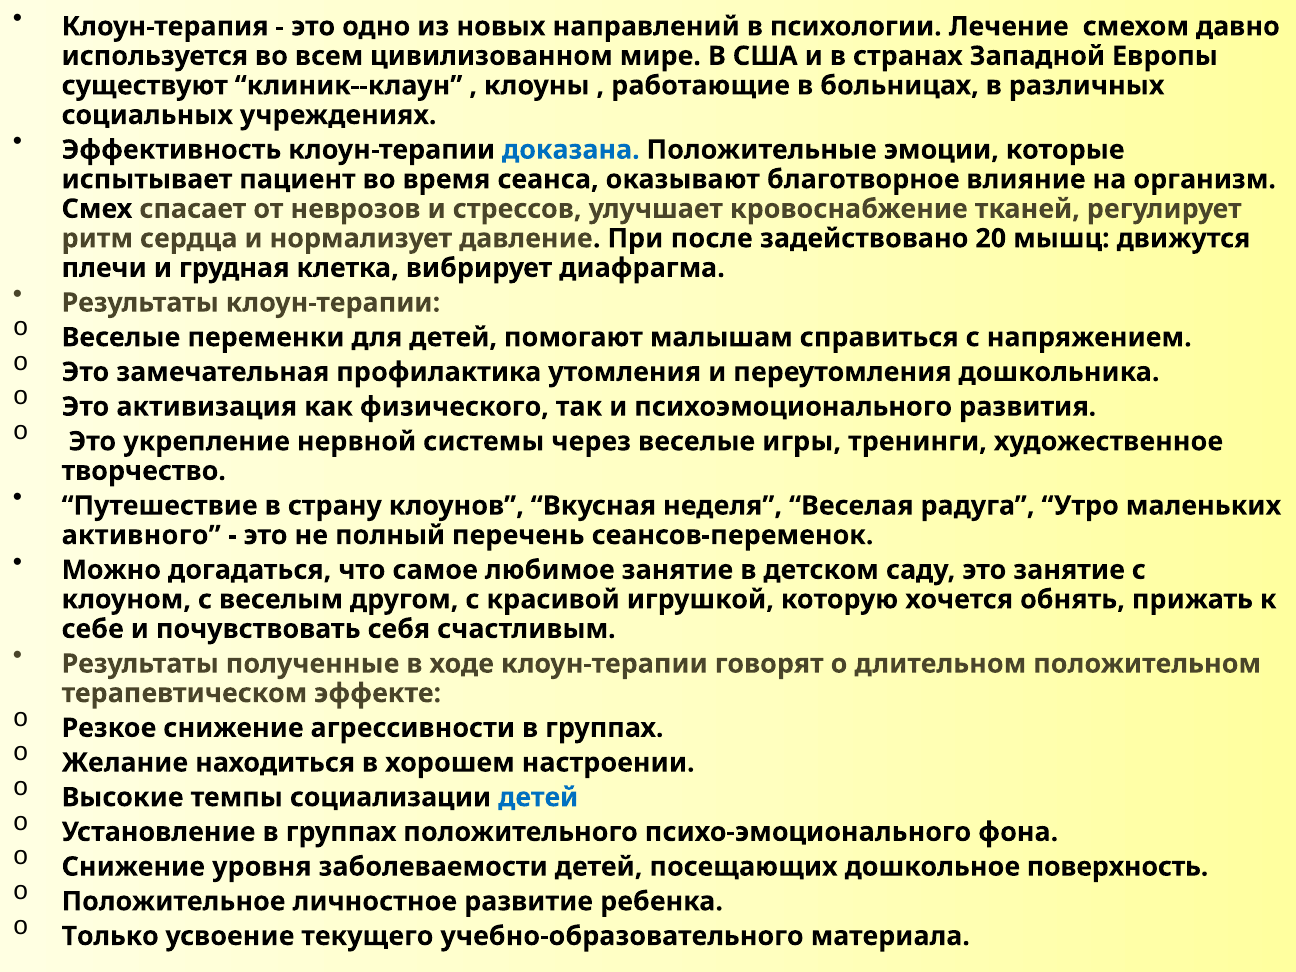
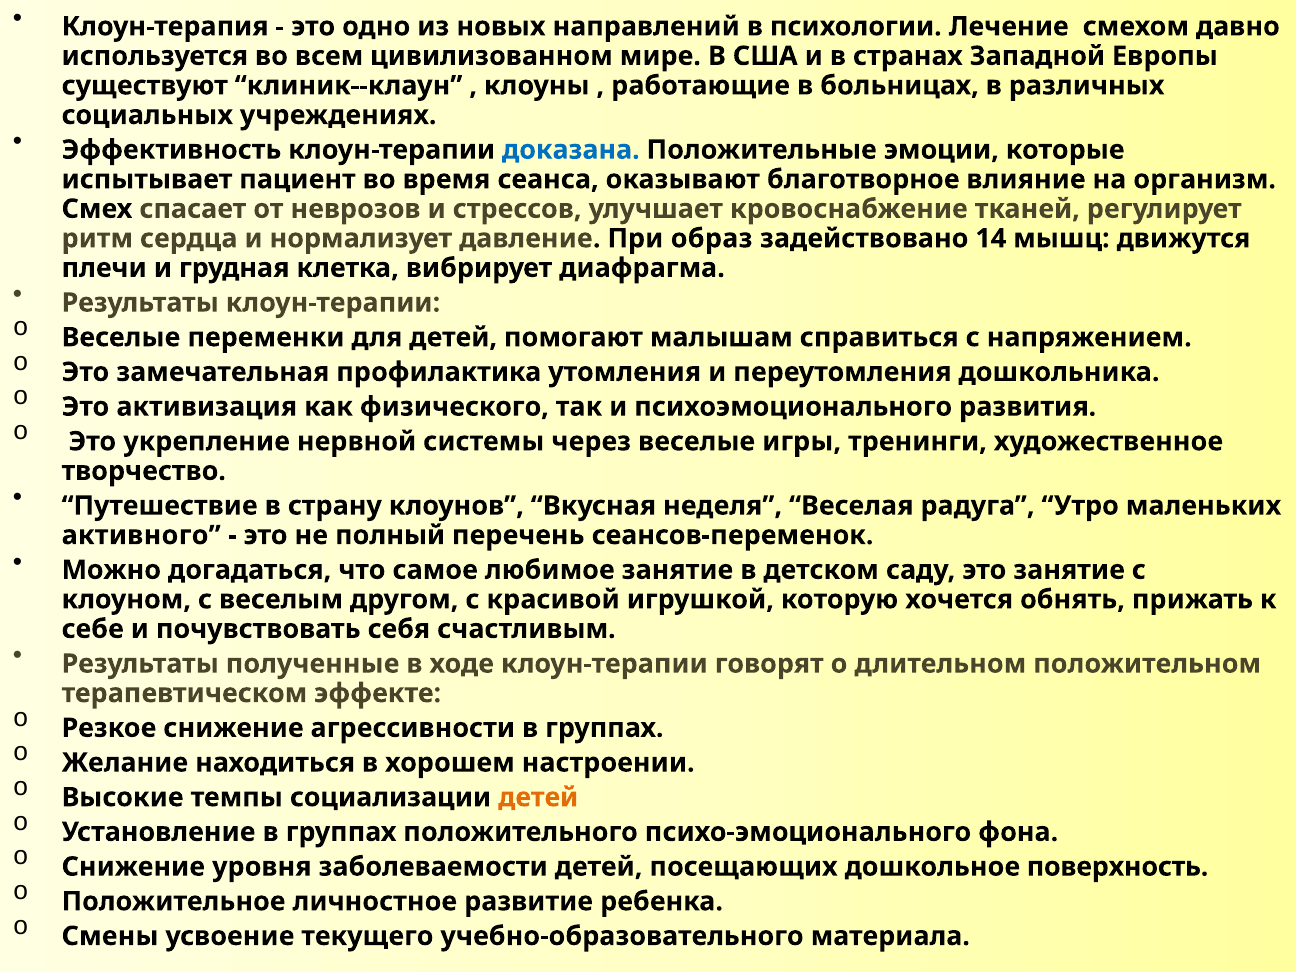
после: после -> образ
20: 20 -> 14
детей at (538, 797) colour: blue -> orange
Только: Только -> Смены
